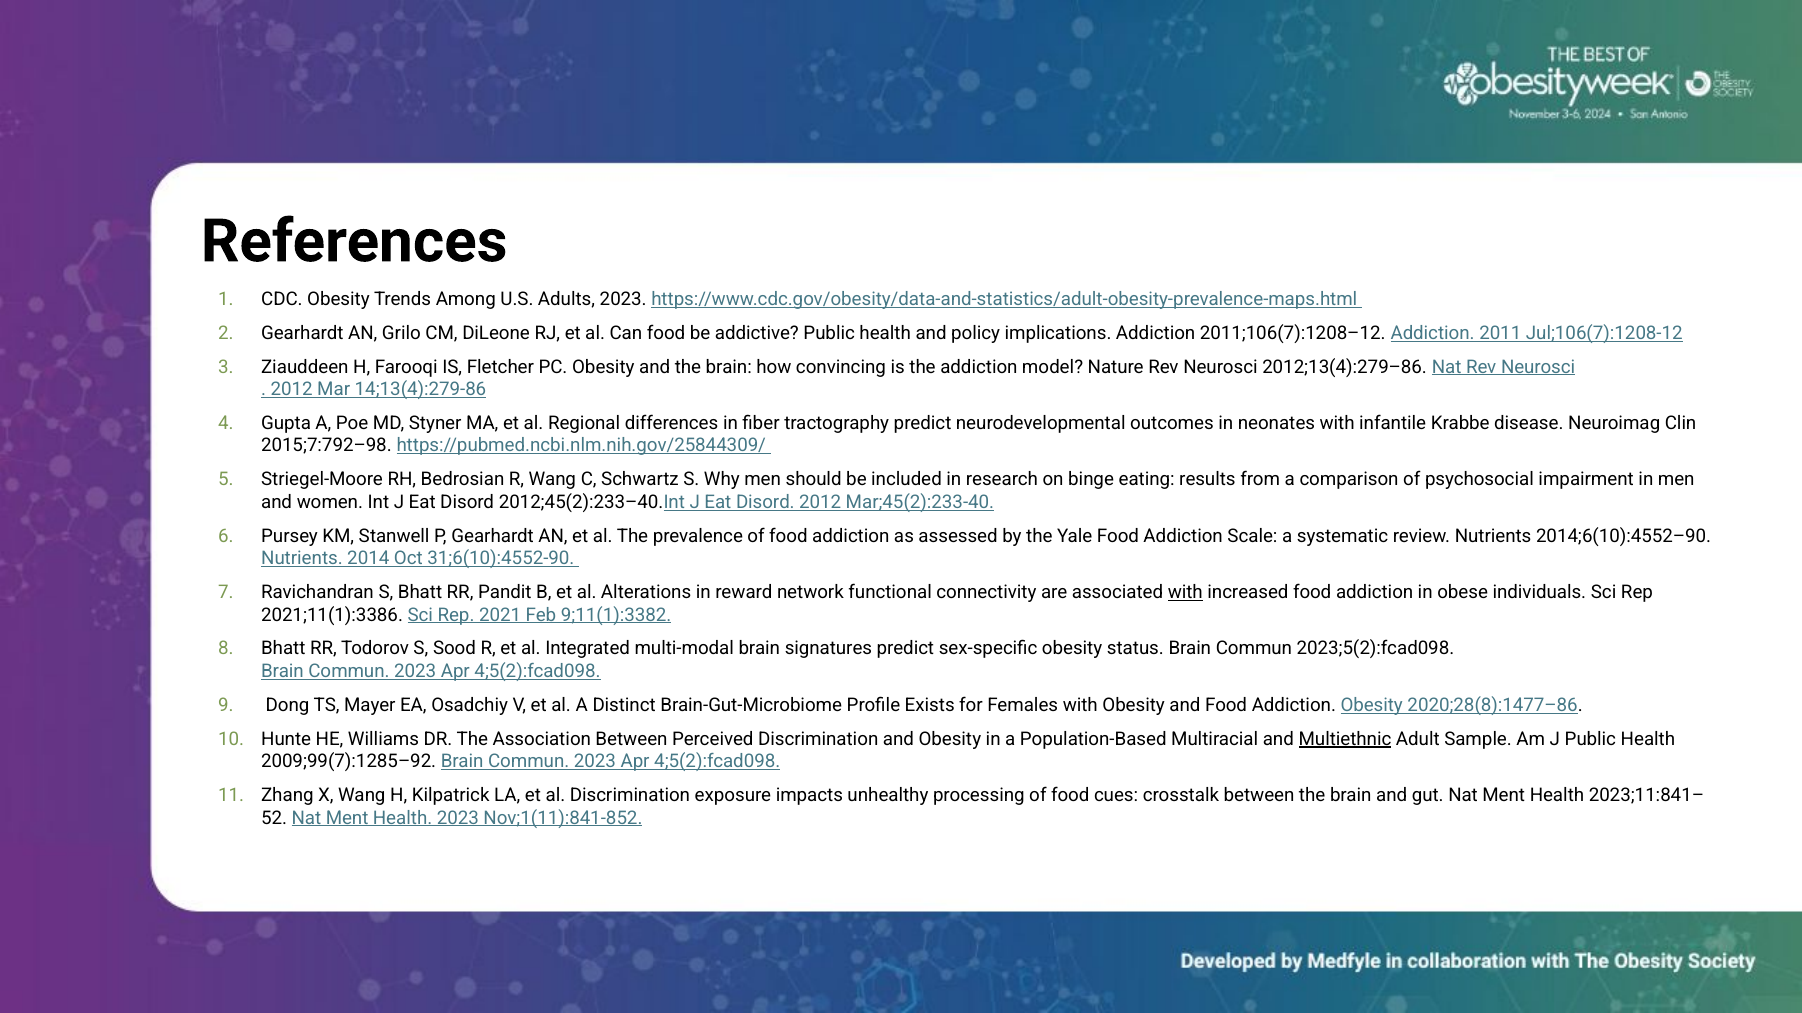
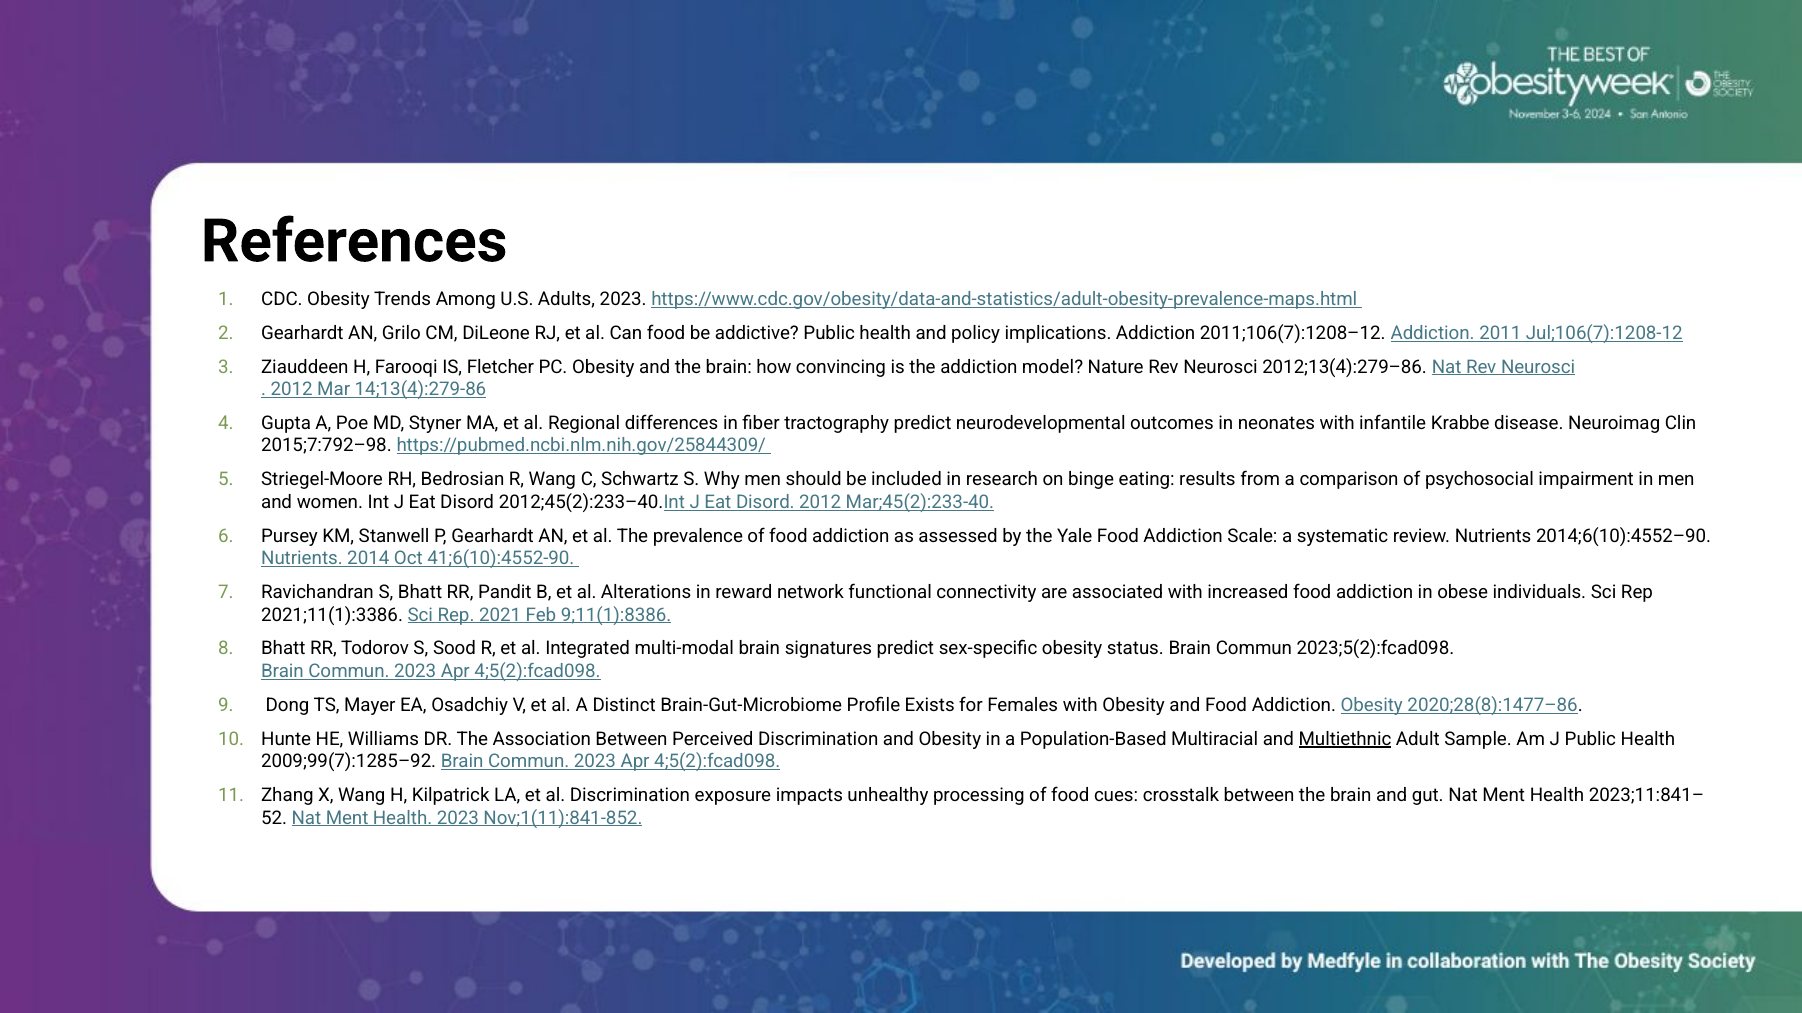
31;6(10):4552-90: 31;6(10):4552-90 -> 41;6(10):4552-90
with at (1185, 593) underline: present -> none
9;11(1):3382: 9;11(1):3382 -> 9;11(1):8386
